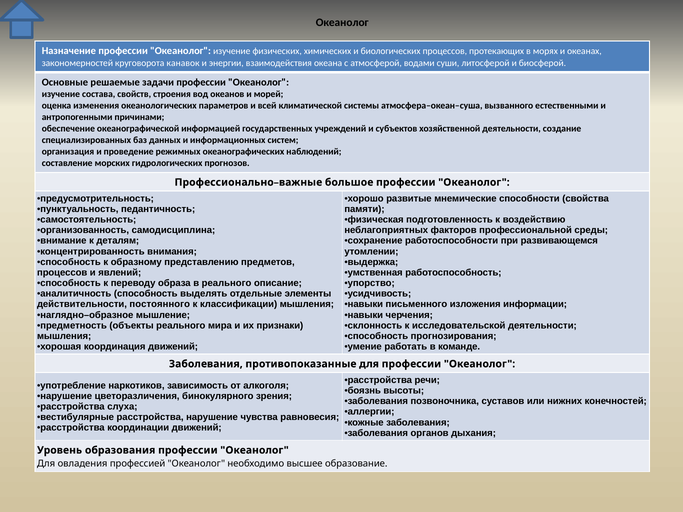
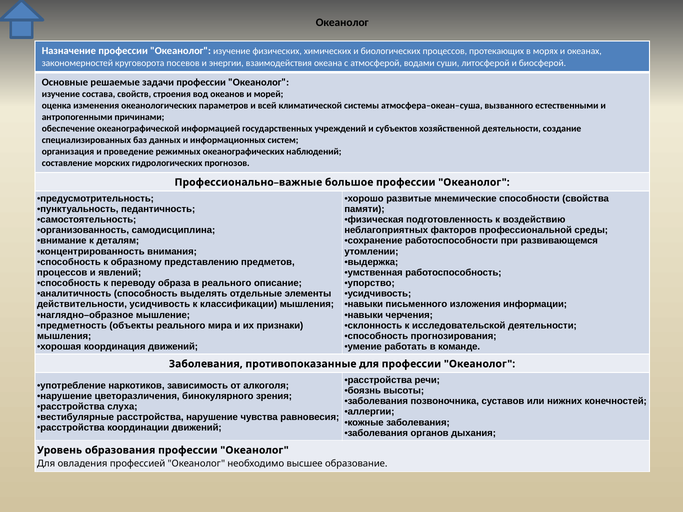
канавок: канавок -> посевов
действительности постоянного: постоянного -> усидчивость
